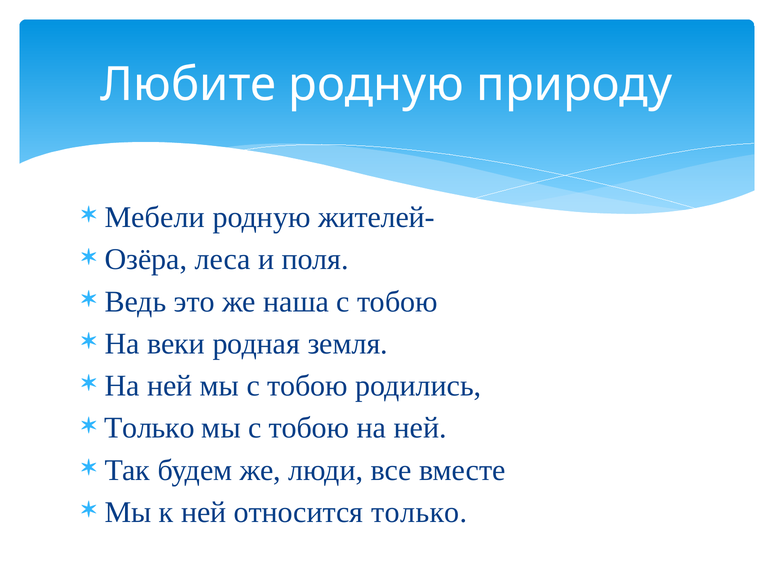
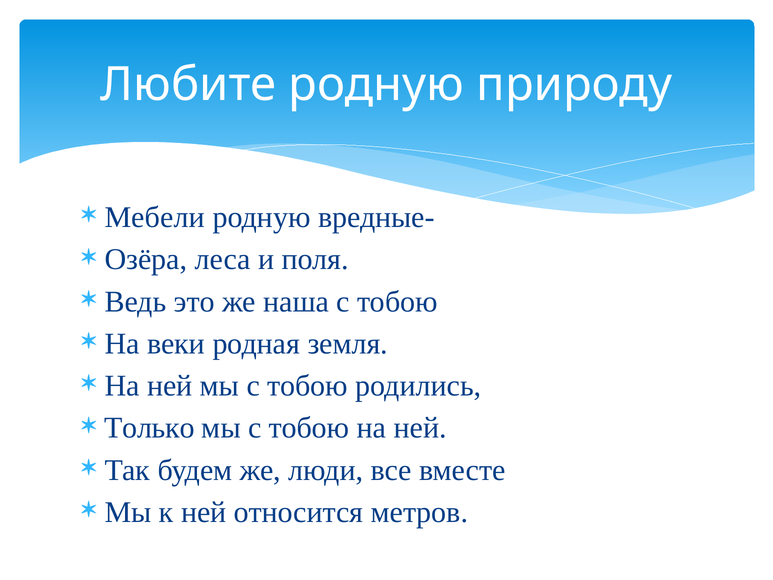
жителей-: жителей- -> вредные-
относится только: только -> метров
